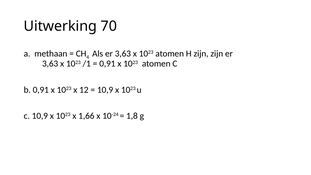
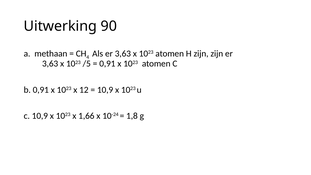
70: 70 -> 90
/1: /1 -> /5
